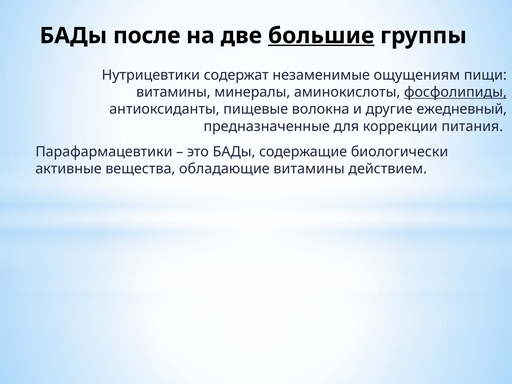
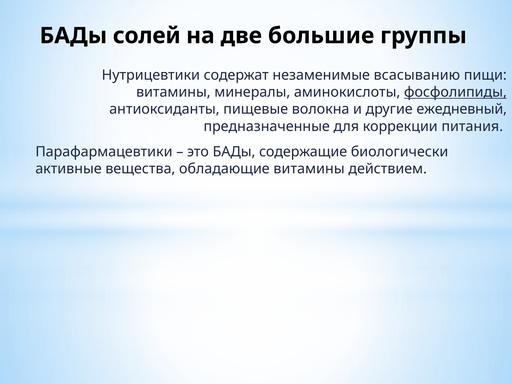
после: после -> солей
большие underline: present -> none
ощущениям: ощущениям -> всасыванию
